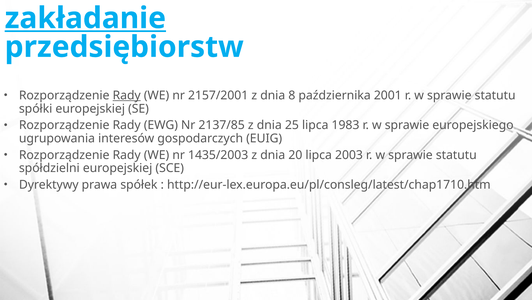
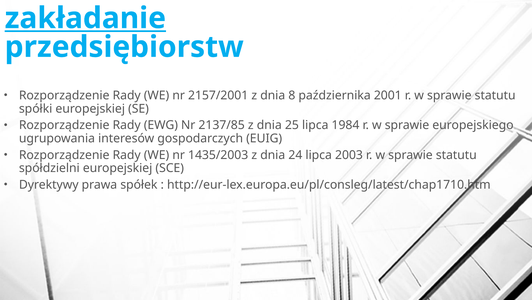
Rady at (127, 95) underline: present -> none
1983: 1983 -> 1984
20: 20 -> 24
